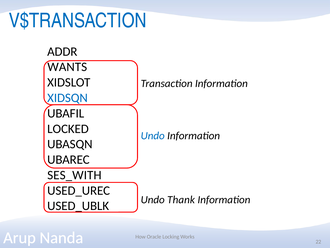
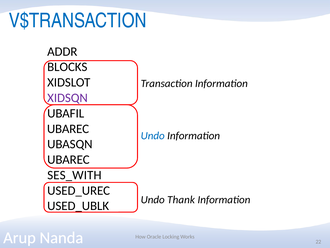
WANTS: WANTS -> BLOCKS
XIDSQN colour: blue -> purple
LOCKED at (68, 129): LOCKED -> UBAREC
